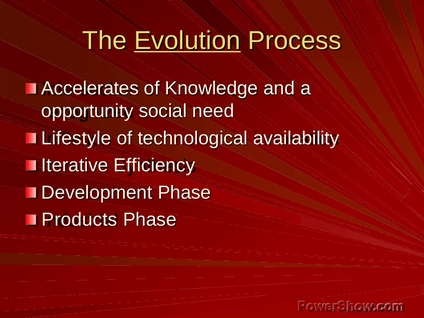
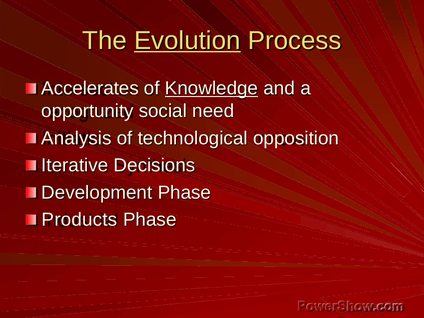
Knowledge underline: none -> present
Lifestyle: Lifestyle -> Analysis
availability: availability -> opposition
Efficiency: Efficiency -> Decisions
